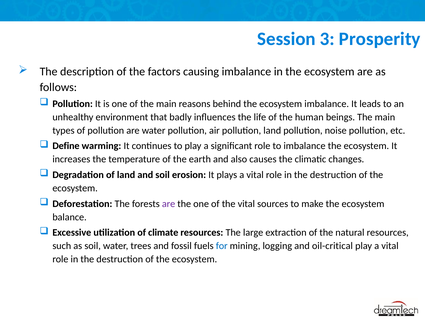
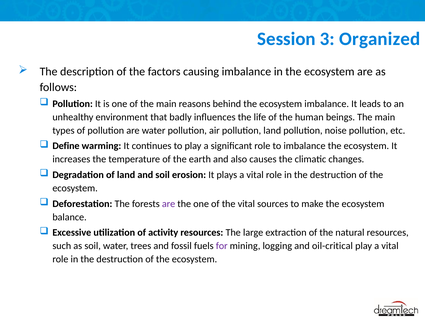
Prosperity: Prosperity -> Organized
climate: climate -> activity
for colour: blue -> purple
